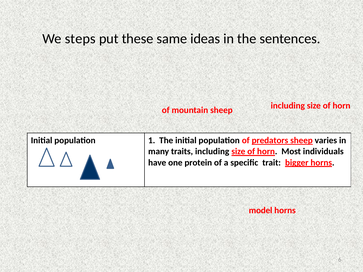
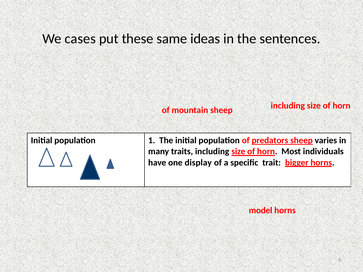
steps: steps -> cases
protein: protein -> display
